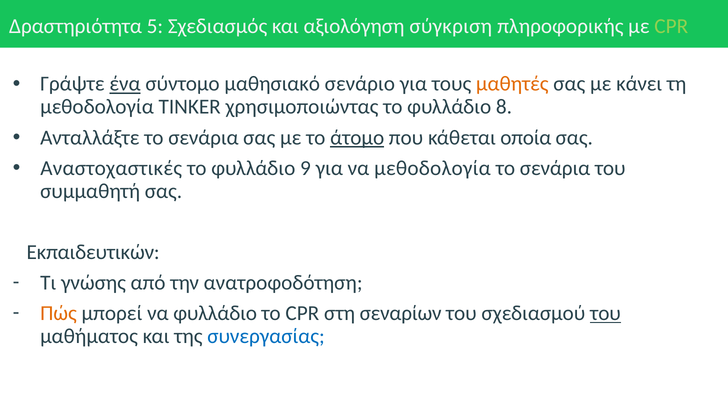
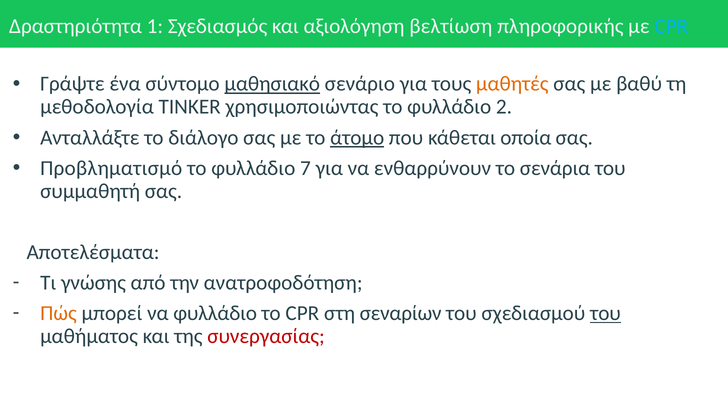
5: 5 -> 1
σύγκριση: σύγκριση -> βελτίωση
CPR at (671, 26) colour: light green -> light blue
ένα underline: present -> none
μαθησιακό underline: none -> present
κάνει: κάνει -> βαθύ
8: 8 -> 2
Ανταλλάξτε το σενάρια: σενάρια -> διάλογο
Αναστοχαστικές: Αναστοχαστικές -> Προβληματισμό
9: 9 -> 7
να μεθοδολογία: μεθοδολογία -> ενθαρρύνουν
Εκπαιδευτικών: Εκπαιδευτικών -> Αποτελέσματα
συνεργασίας colour: blue -> red
